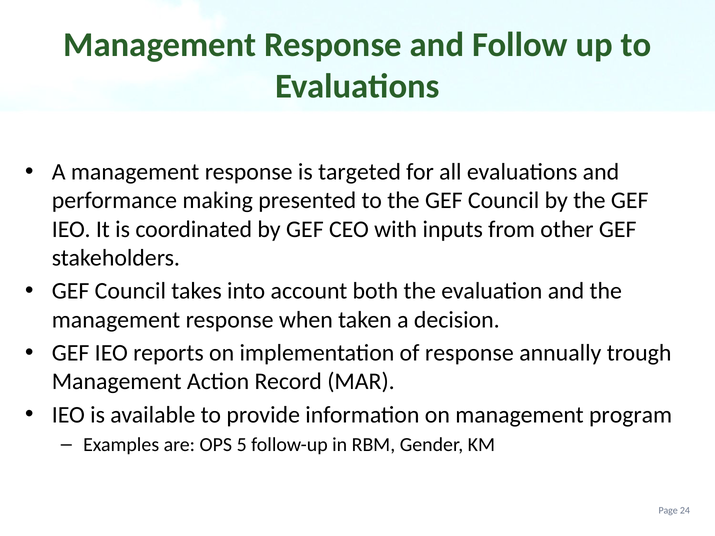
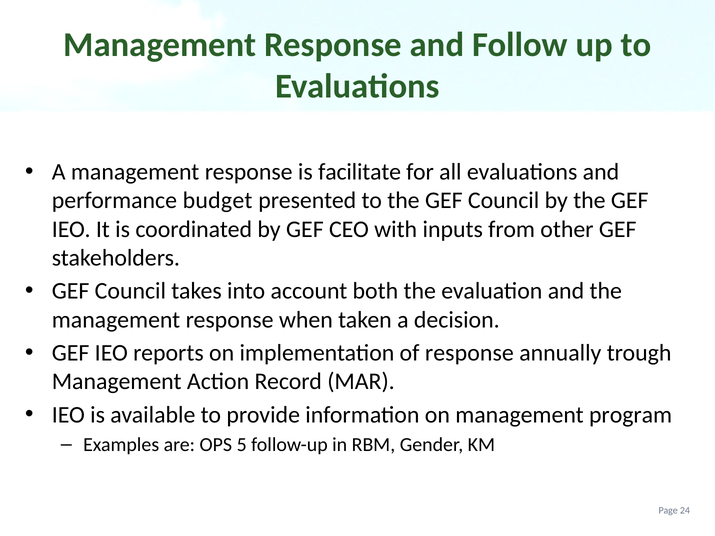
targeted: targeted -> facilitate
making: making -> budget
